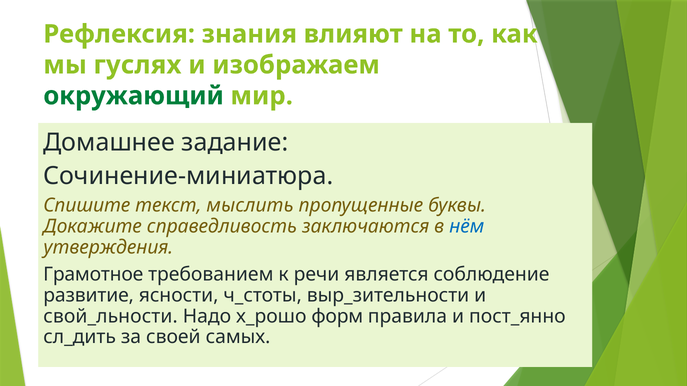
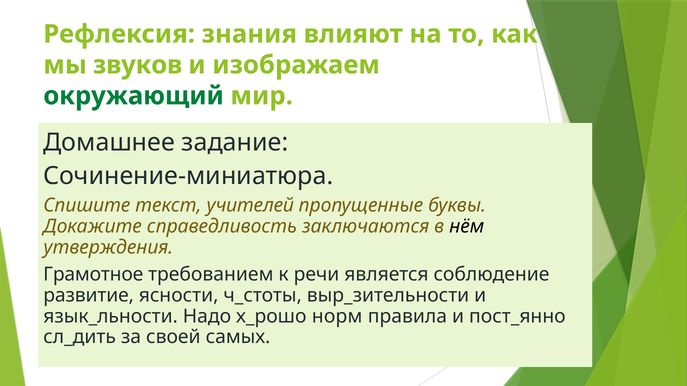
гуслях: гуслях -> звуков
мыслить: мыслить -> учителей
нём colour: blue -> black
свой_льности: свой_льности -> язык_льности
форм: форм -> норм
